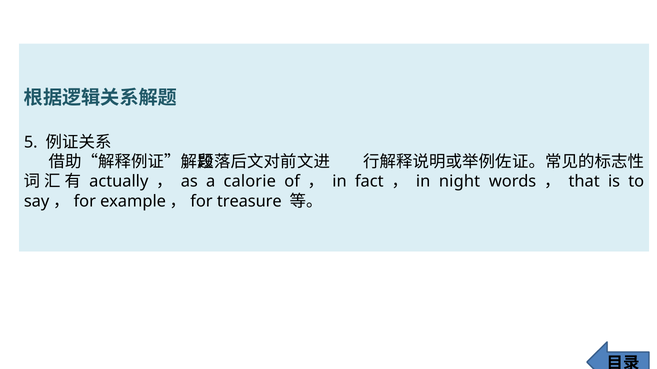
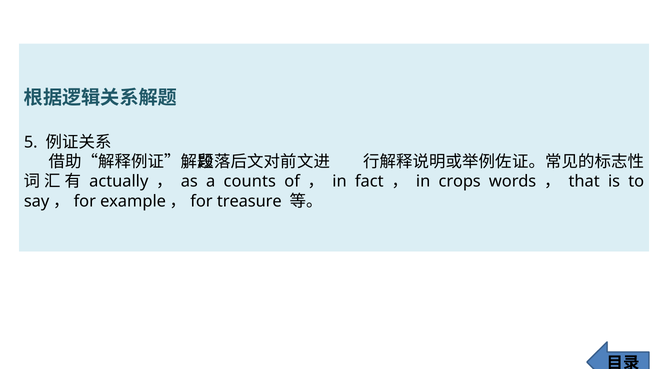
calorie: calorie -> counts
night: night -> crops
